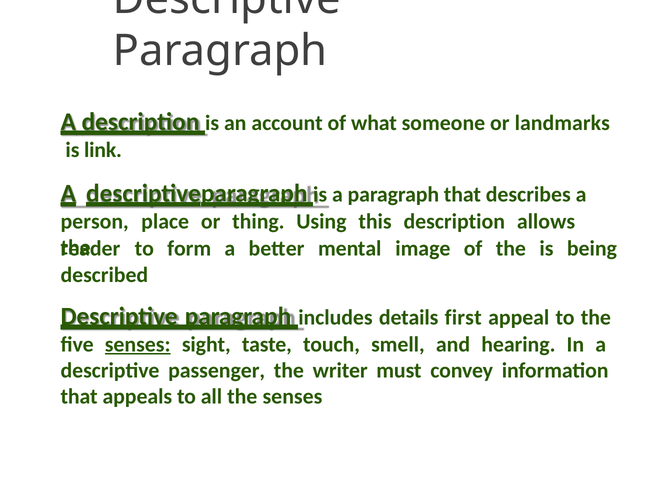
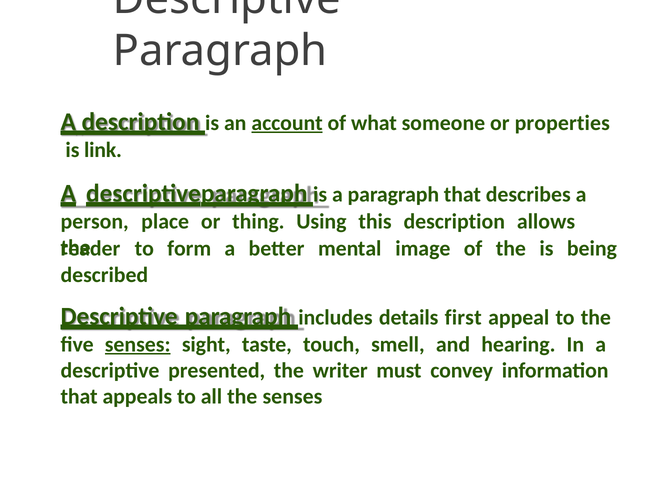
account underline: none -> present
landmarks: landmarks -> properties
passenger: passenger -> presented
